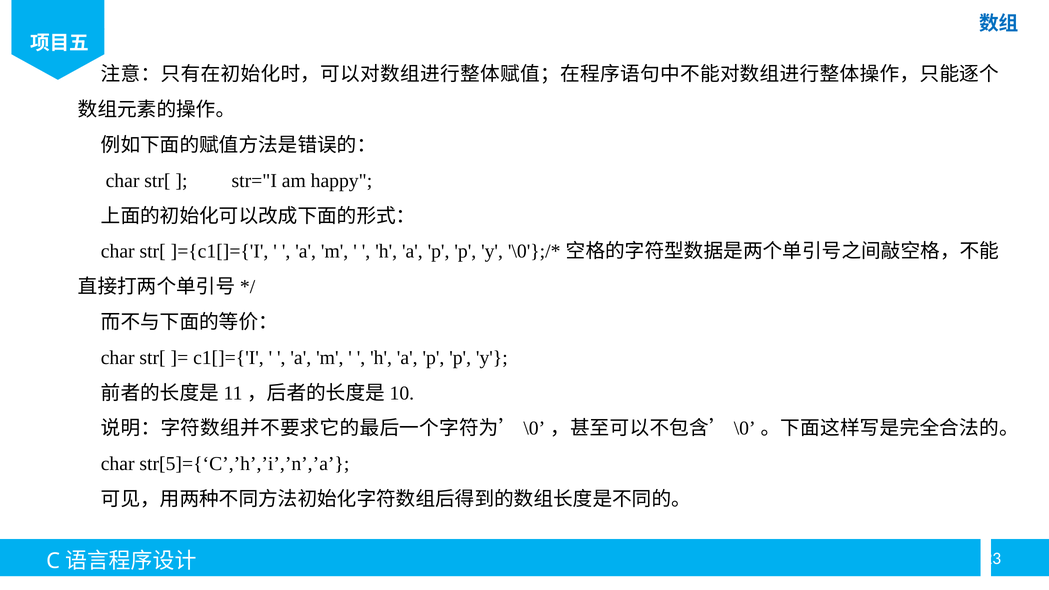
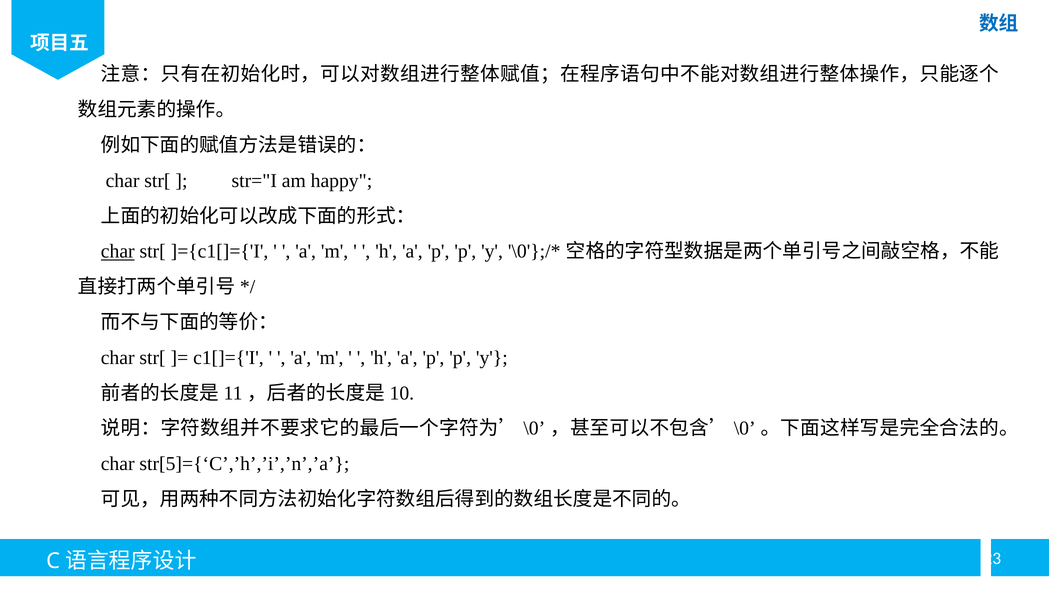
char at (118, 251) underline: none -> present
